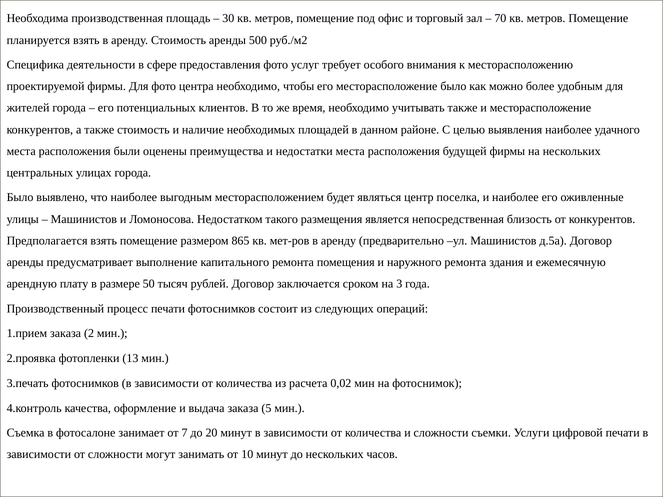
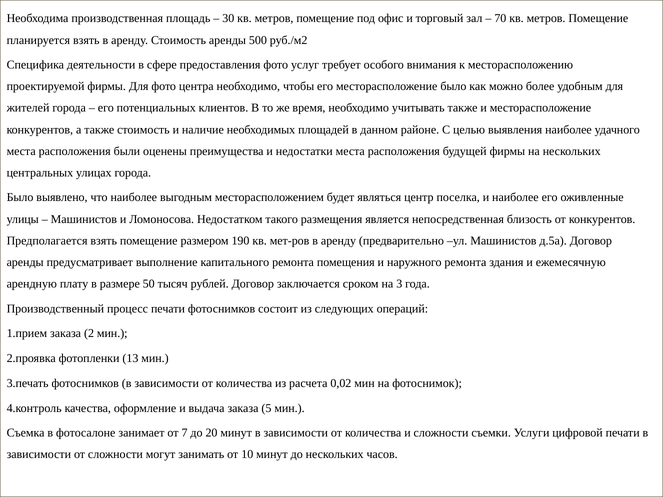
865: 865 -> 190
